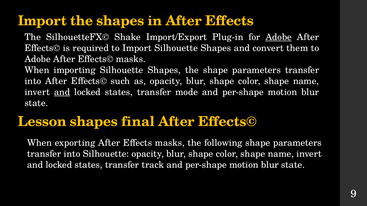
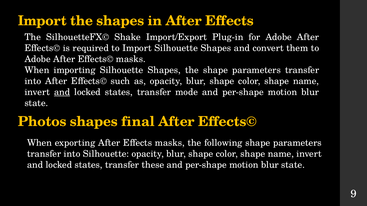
Adobe at (279, 37) underline: present -> none
Lesson: Lesson -> Photos
track: track -> these
